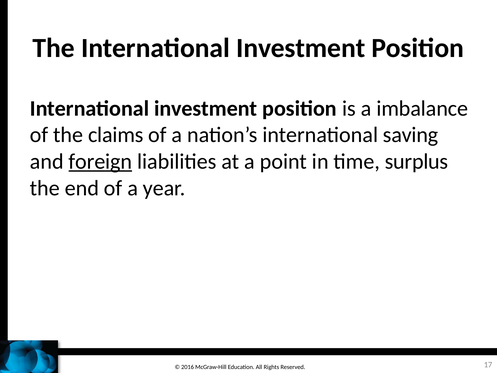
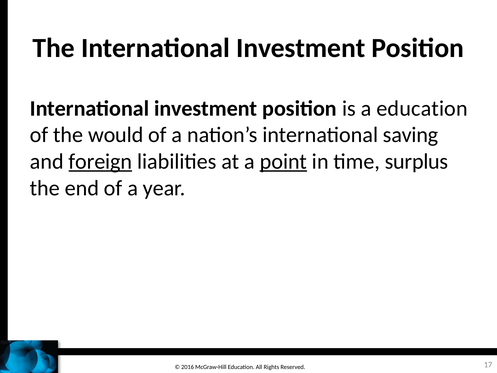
a imbalance: imbalance -> education
claims: claims -> would
point underline: none -> present
